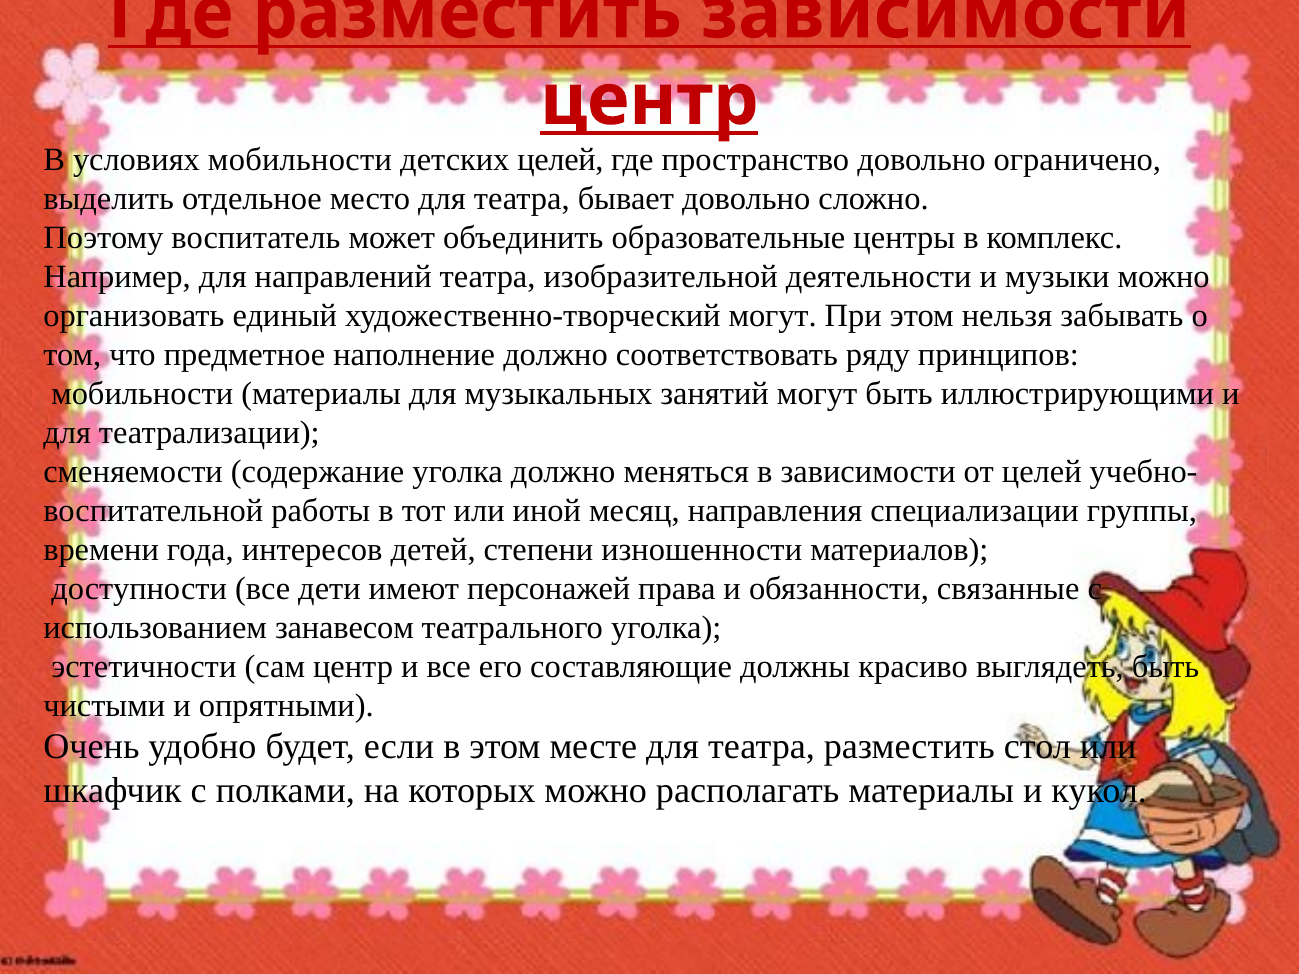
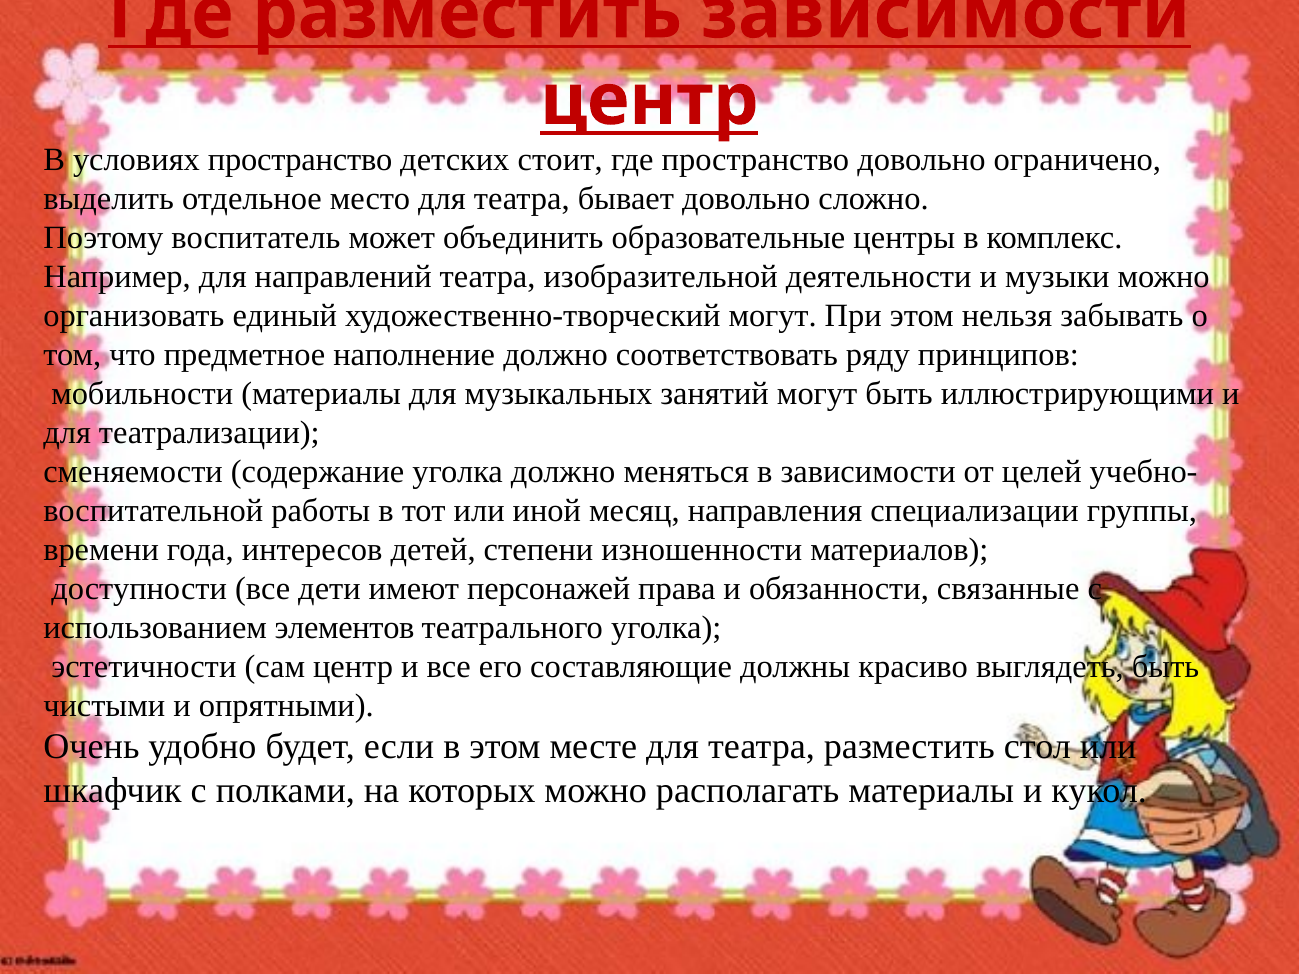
условиях мобильности: мобильности -> пространство
детских целей: целей -> стоит
занавесом: занавесом -> элементов
